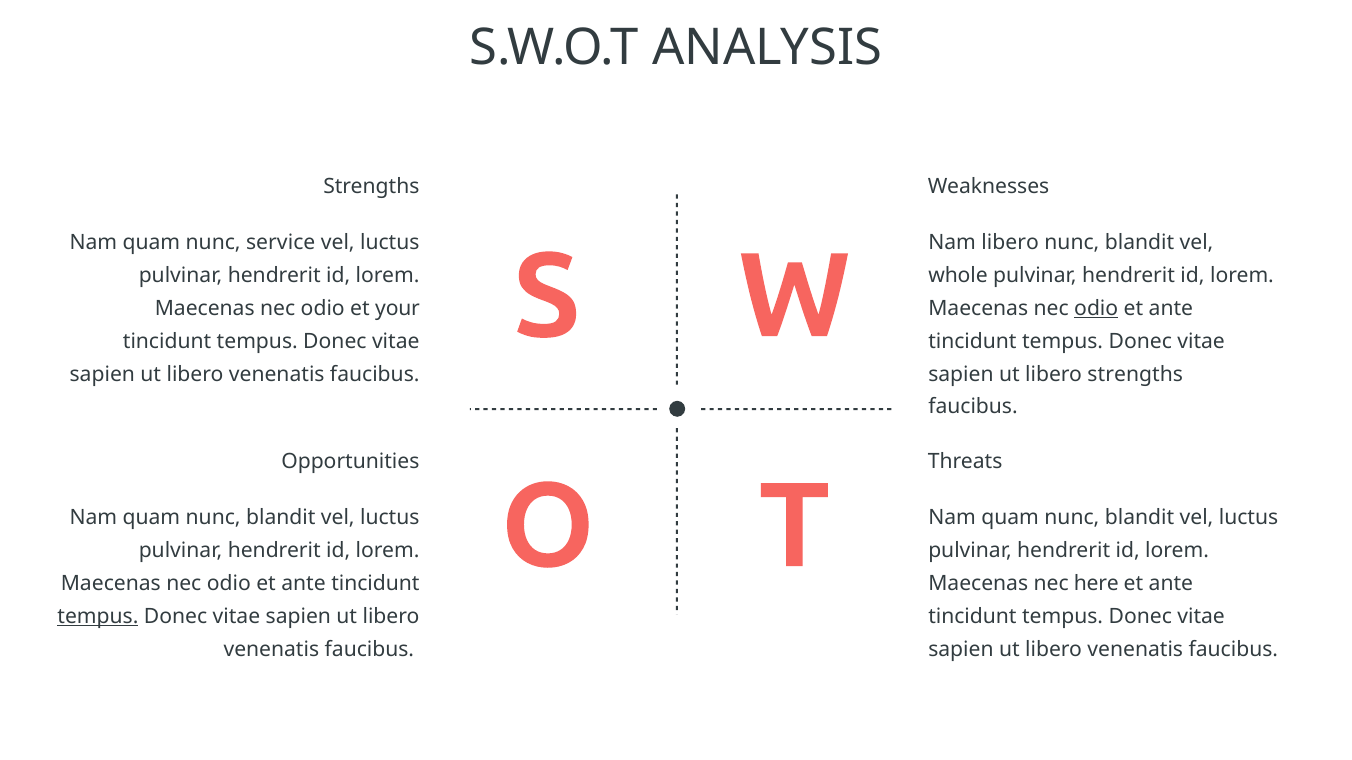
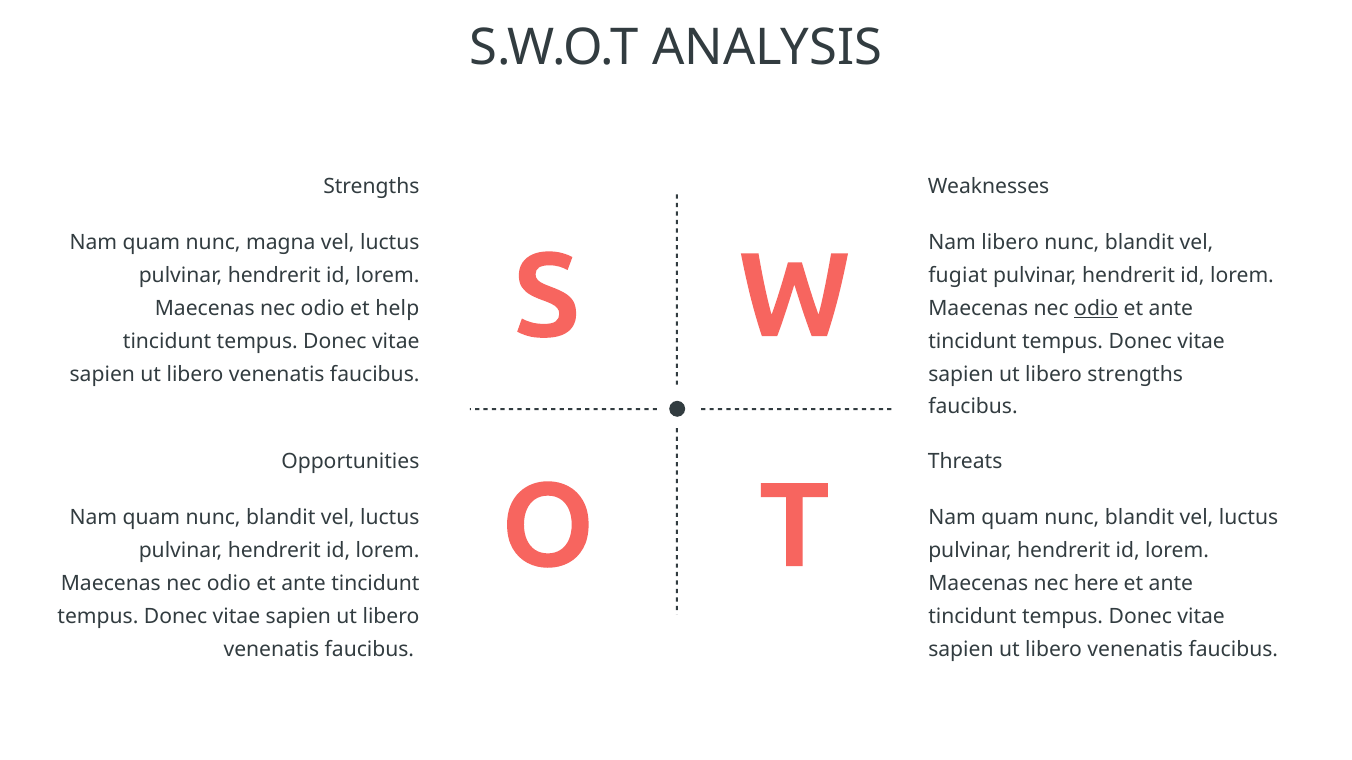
service: service -> magna
whole: whole -> fugiat
your: your -> help
tempus at (98, 617) underline: present -> none
